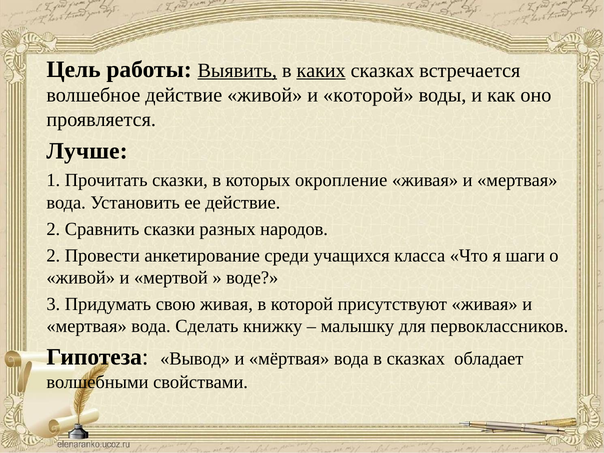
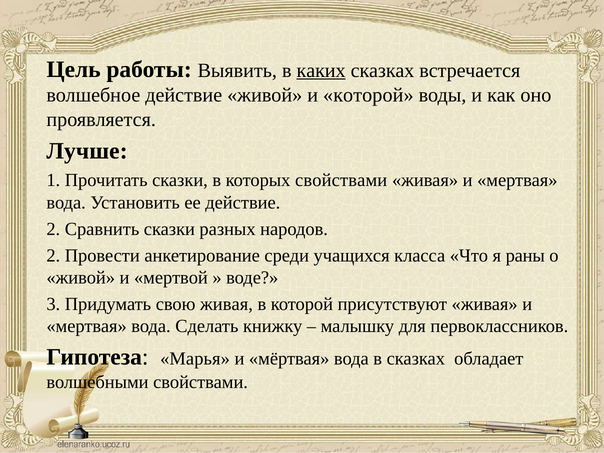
Выявить underline: present -> none
которых окропление: окропление -> свойствами
шаги: шаги -> раны
Вывод: Вывод -> Марья
